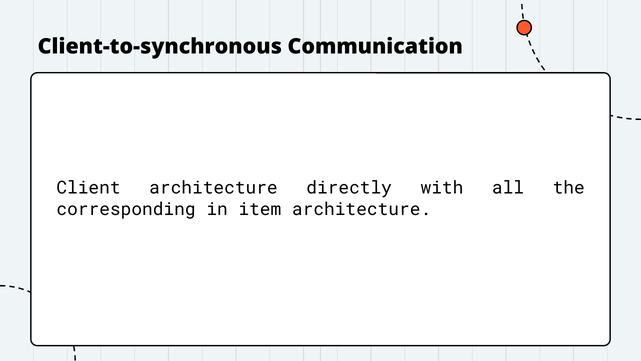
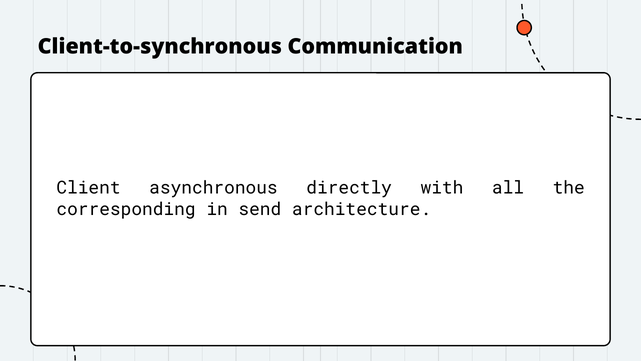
Client architecture: architecture -> asynchronous
item: item -> send
